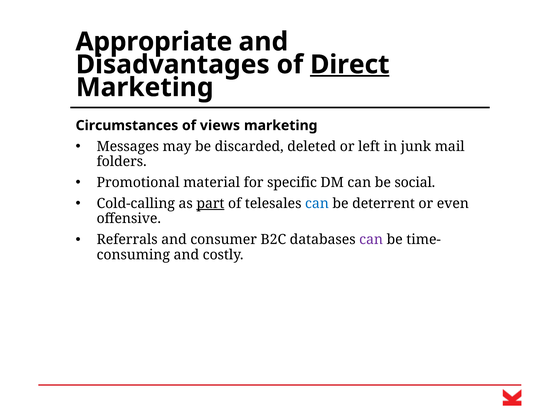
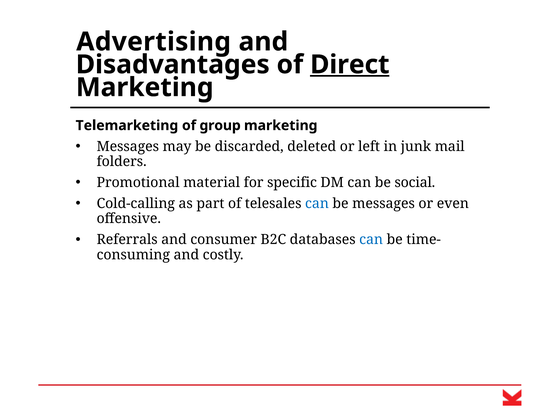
Appropriate: Appropriate -> Advertising
Circumstances: Circumstances -> Telemarketing
views: views -> group
part underline: present -> none
be deterrent: deterrent -> messages
can at (371, 240) colour: purple -> blue
